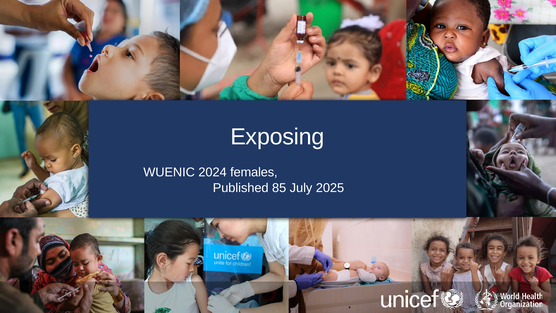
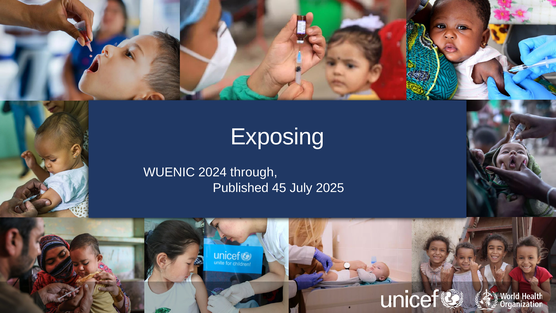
females: females -> through
85: 85 -> 45
